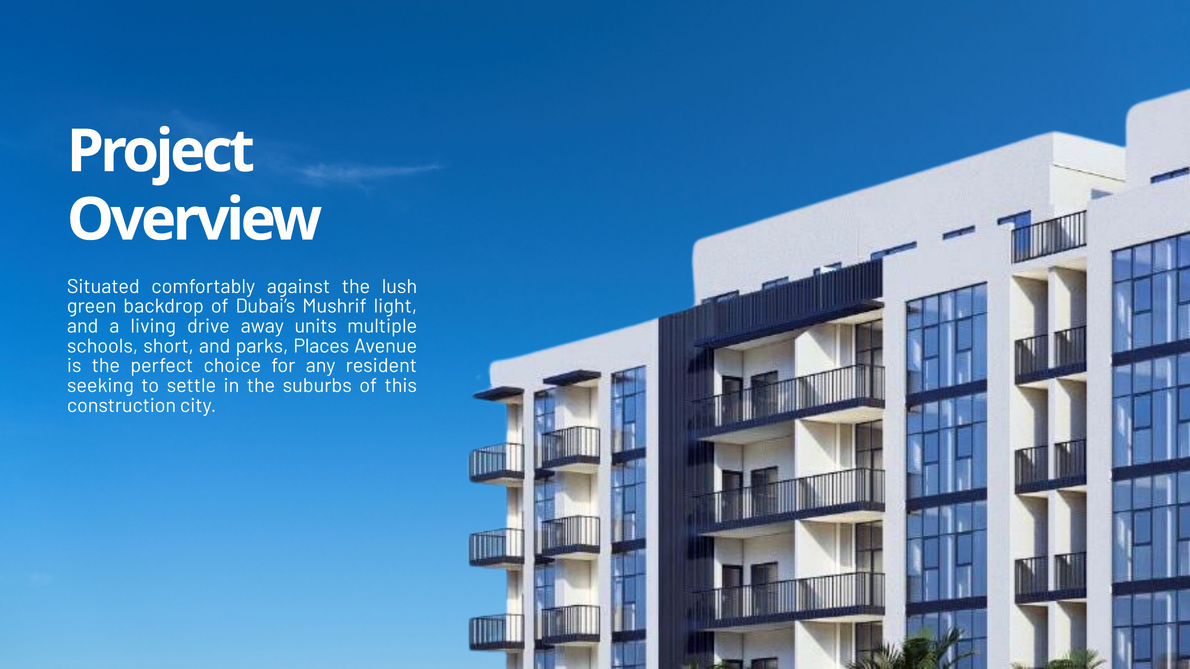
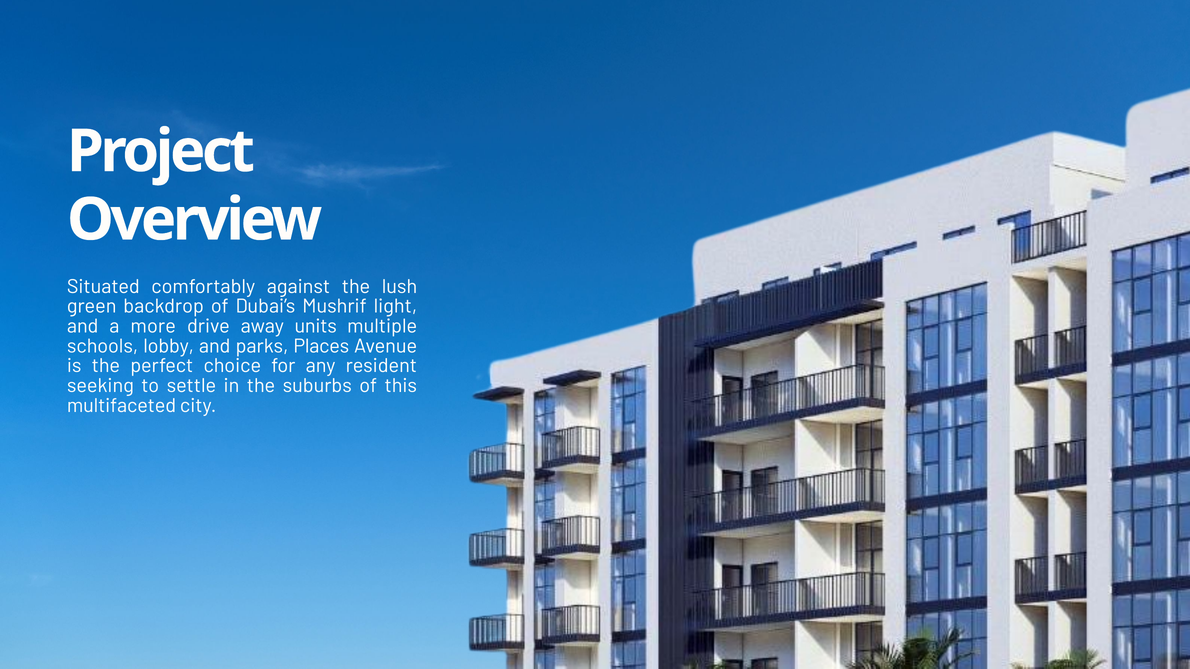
living: living -> more
short: short -> lobby
construction: construction -> multifaceted
